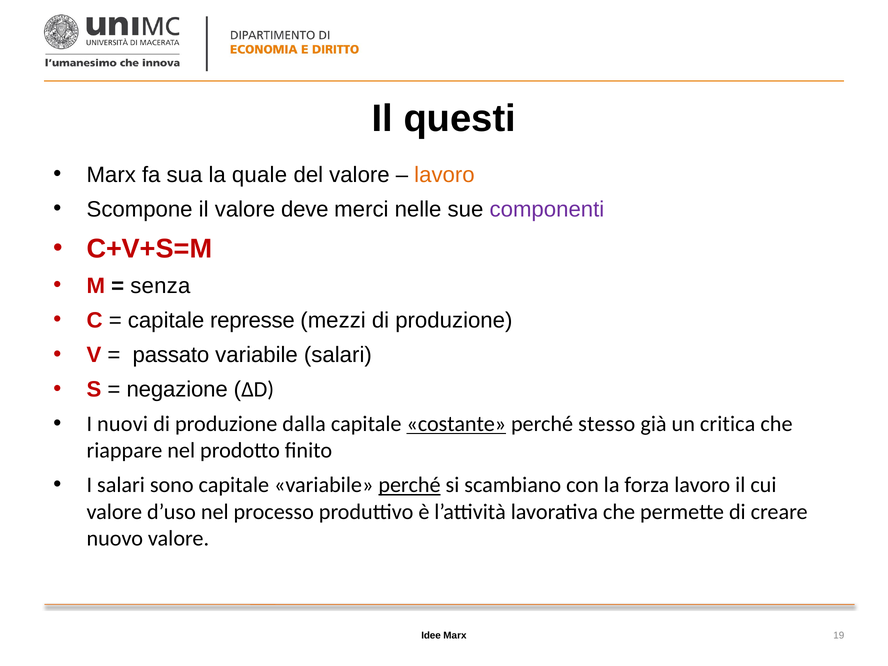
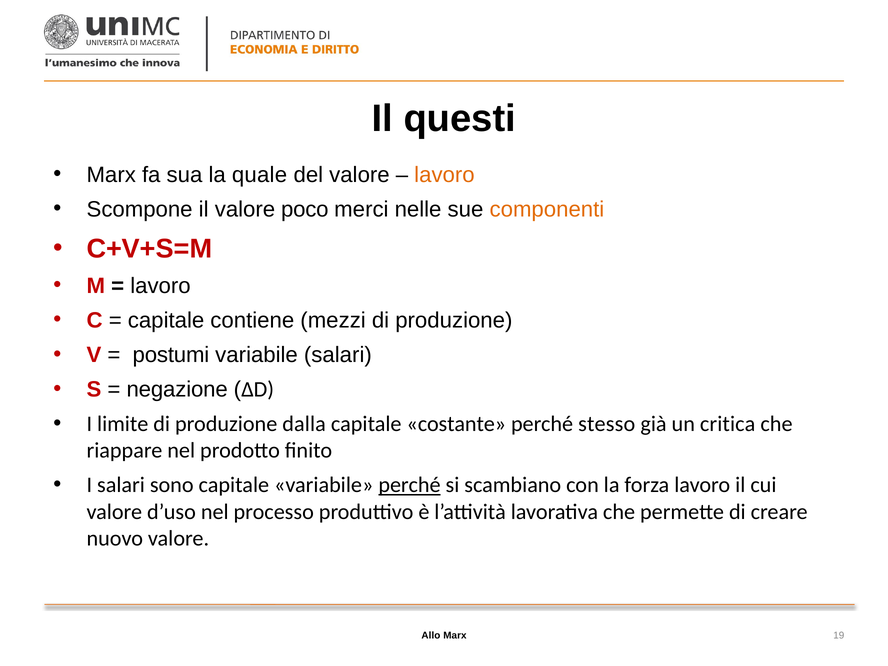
deve: deve -> poco
componenti colour: purple -> orange
senza at (160, 286): senza -> lavoro
represse: represse -> contiene
passato: passato -> postumi
nuovi: nuovi -> limite
costante underline: present -> none
Idee: Idee -> Allo
